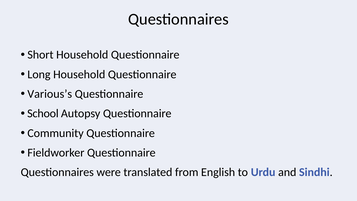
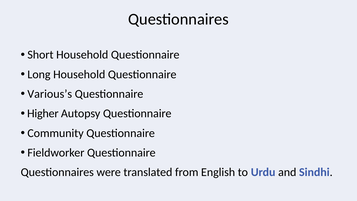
School: School -> Higher
